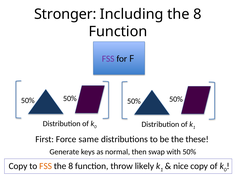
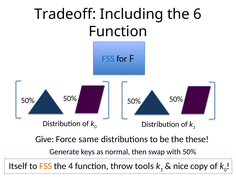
Stronger: Stronger -> Tradeoff
Including the 8: 8 -> 6
FSS at (108, 59) colour: purple -> blue
First: First -> Give
Copy at (18, 166): Copy -> Itself
8 at (71, 166): 8 -> 4
likely: likely -> tools
